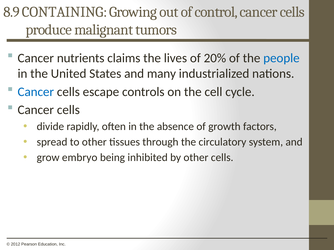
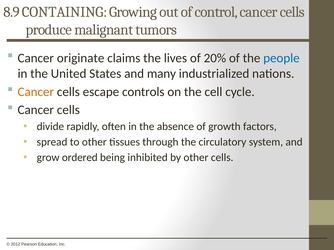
nutrients: nutrients -> originate
Cancer at (36, 92) colour: blue -> orange
embryo: embryo -> ordered
